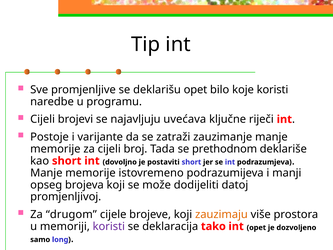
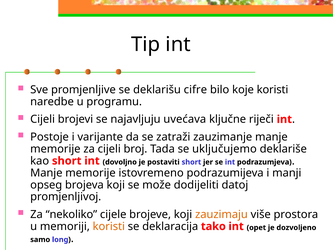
deklarišu opet: opet -> cifre
prethodnom: prethodnom -> uključujemo
drugom: drugom -> nekoliko
koristi at (109, 226) colour: purple -> orange
